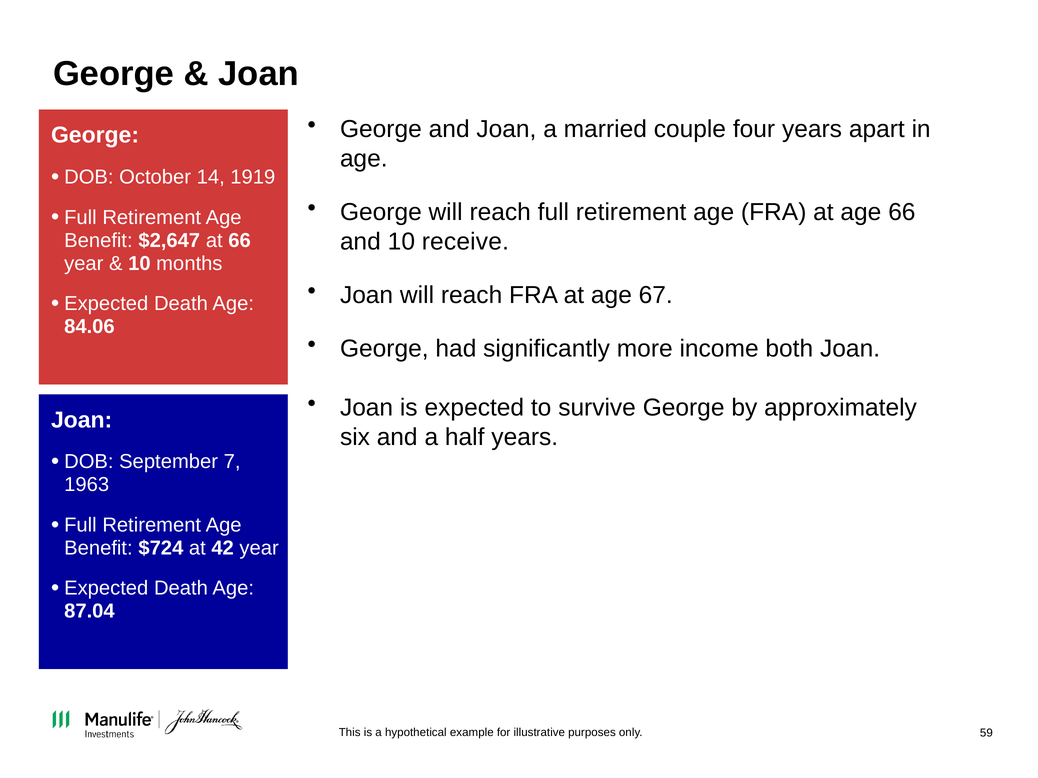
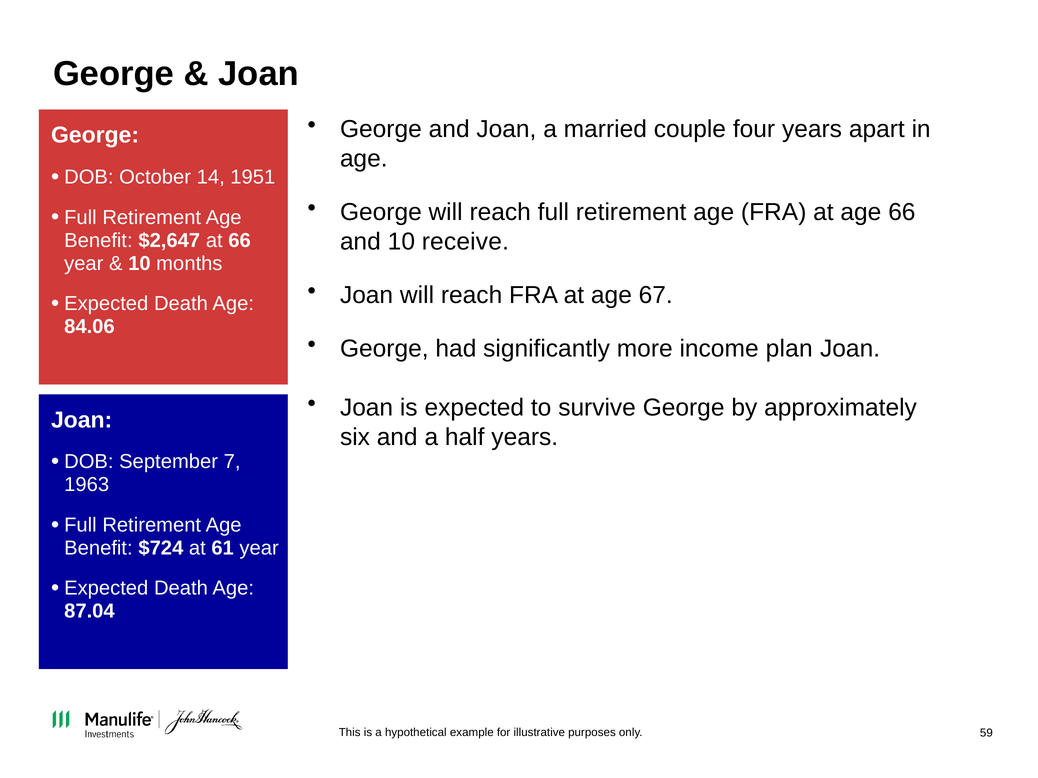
1919: 1919 -> 1951
both: both -> plan
42: 42 -> 61
